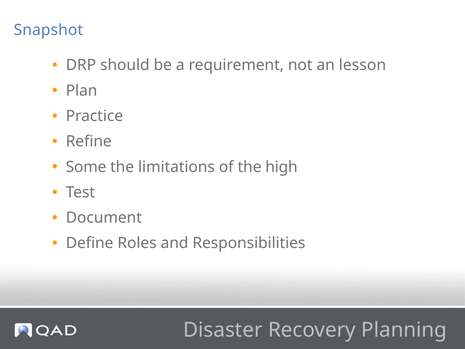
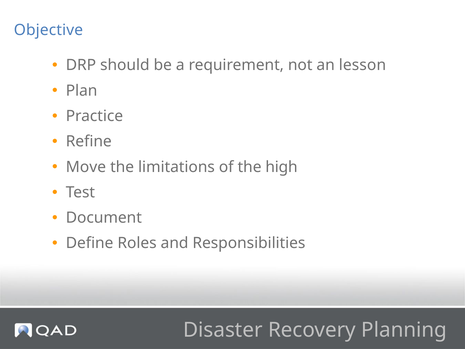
Snapshot: Snapshot -> Objective
Some: Some -> Move
